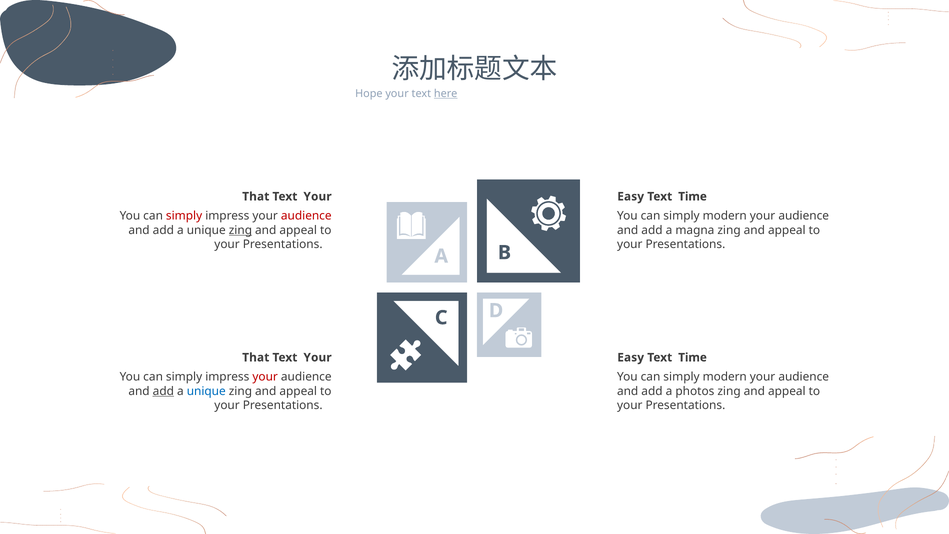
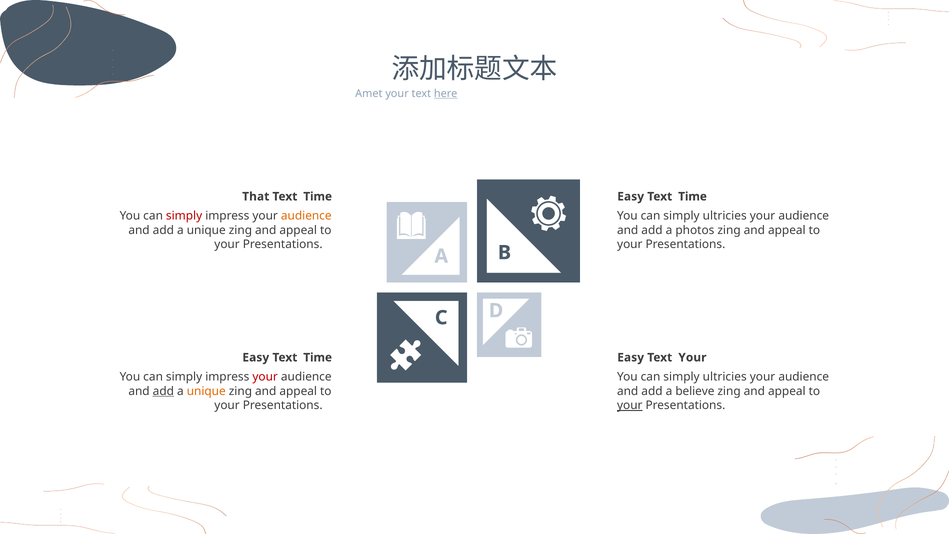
Hope: Hope -> Amet
Your at (318, 196): Your -> Time
audience at (306, 216) colour: red -> orange
modern at (725, 216): modern -> ultricies
zing at (240, 230) underline: present -> none
magna: magna -> photos
That at (256, 357): That -> Easy
Your at (318, 357): Your -> Time
Time at (693, 357): Time -> Your
modern at (725, 377): modern -> ultricies
unique at (206, 391) colour: blue -> orange
photos: photos -> believe
your at (630, 405) underline: none -> present
